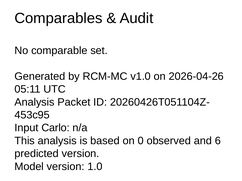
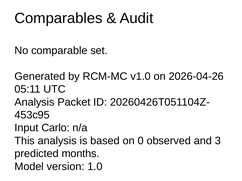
6: 6 -> 3
predicted version: version -> months
